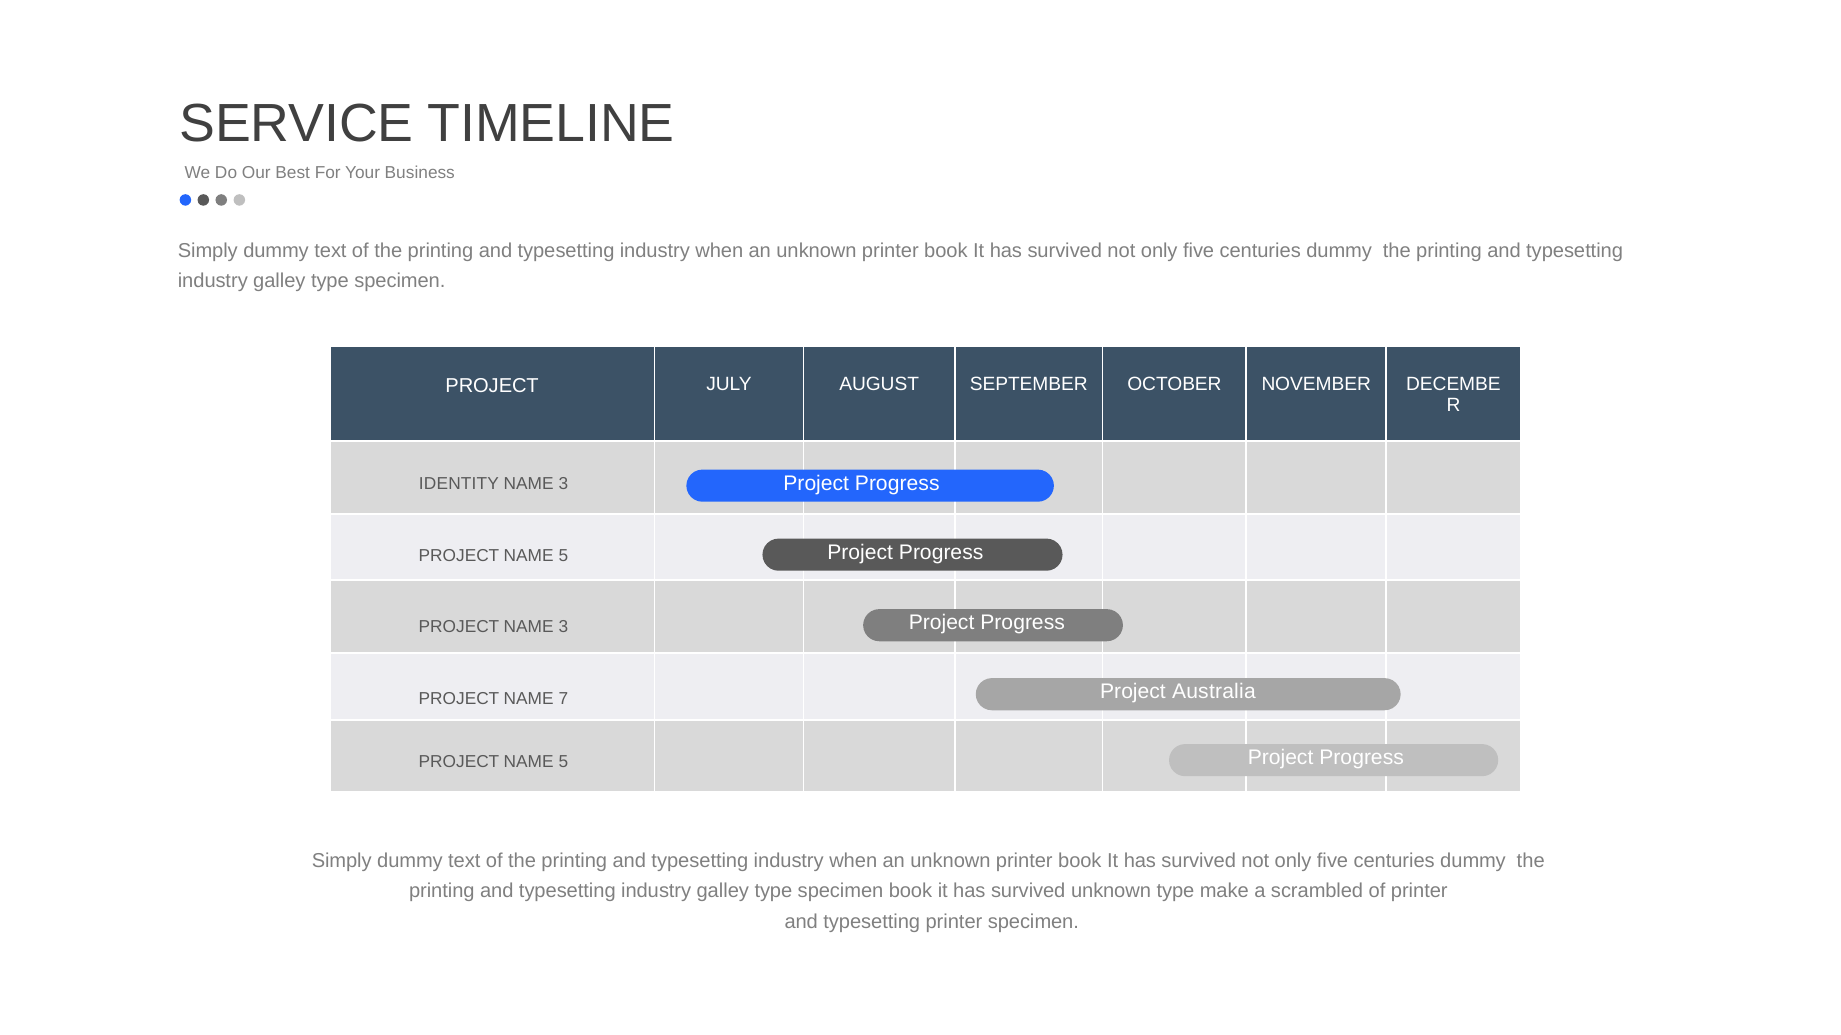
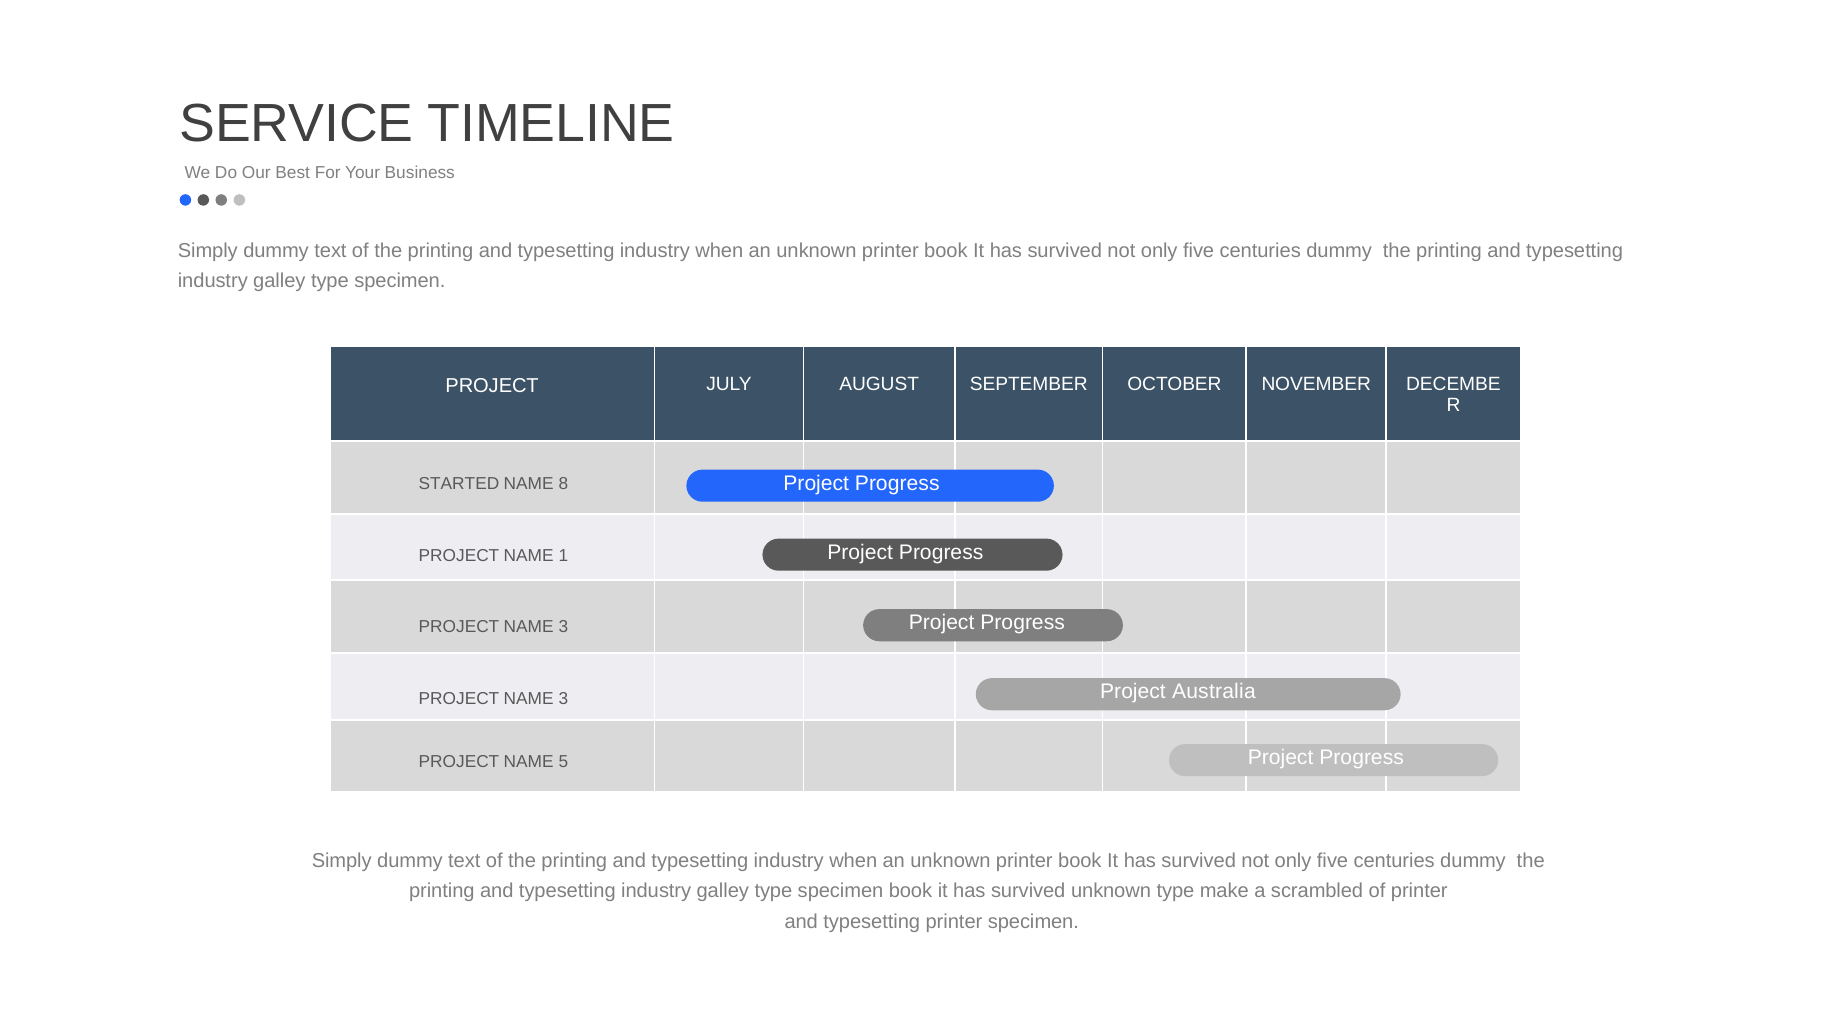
IDENTITY: IDENTITY -> STARTED
3 at (563, 484): 3 -> 8
5 at (563, 556): 5 -> 1
7 at (563, 699): 7 -> 3
